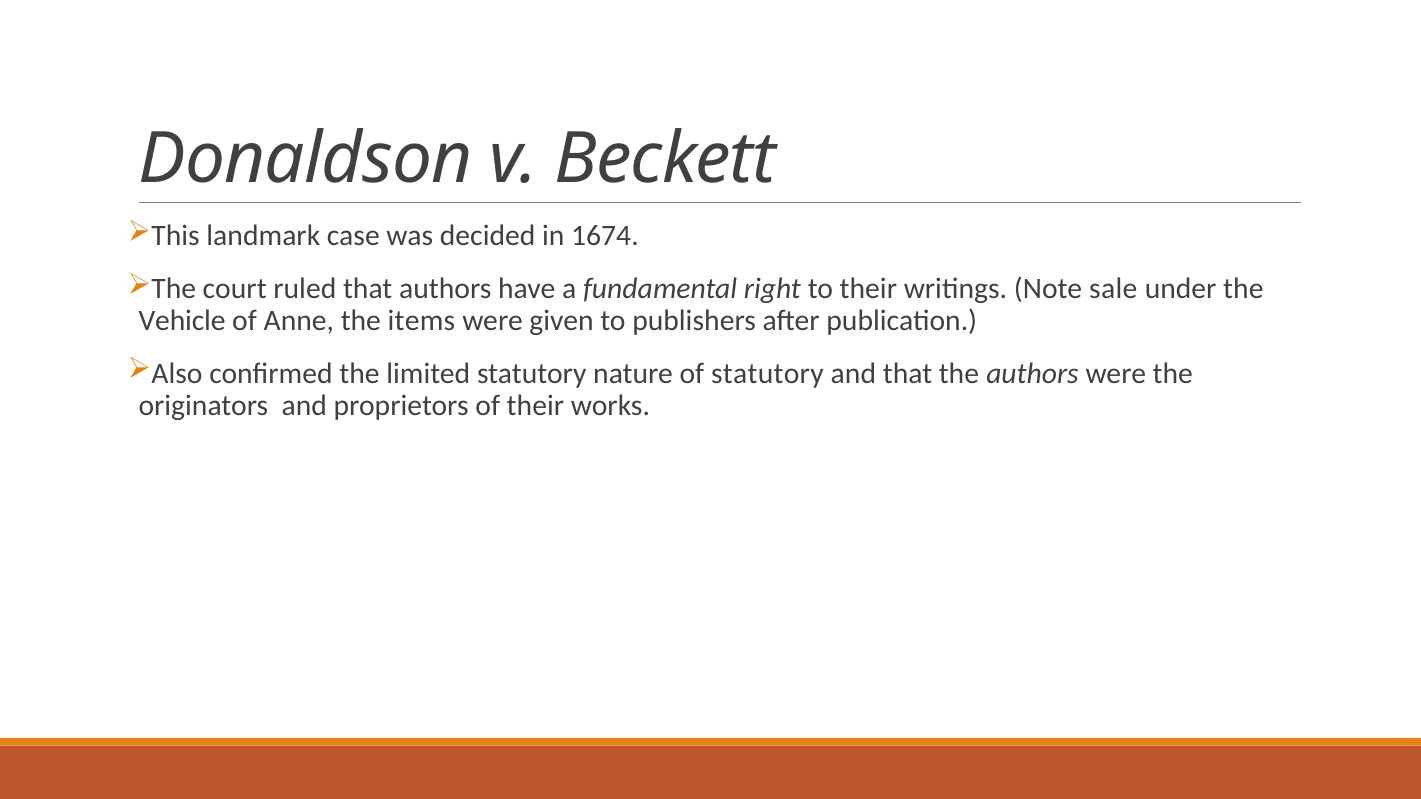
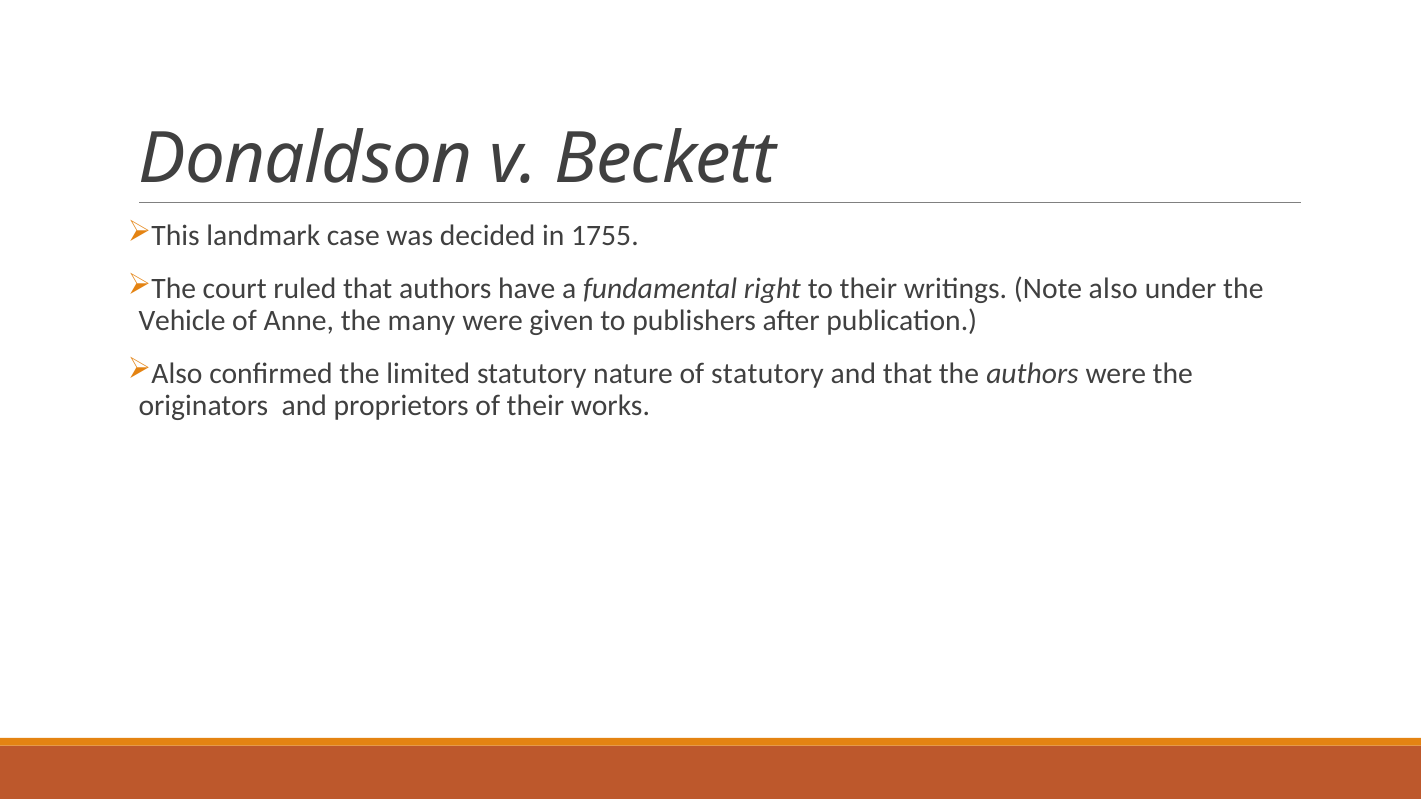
1674: 1674 -> 1755
Note sale: sale -> also
items: items -> many
